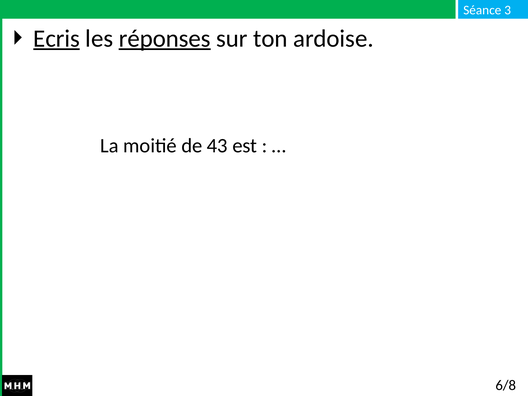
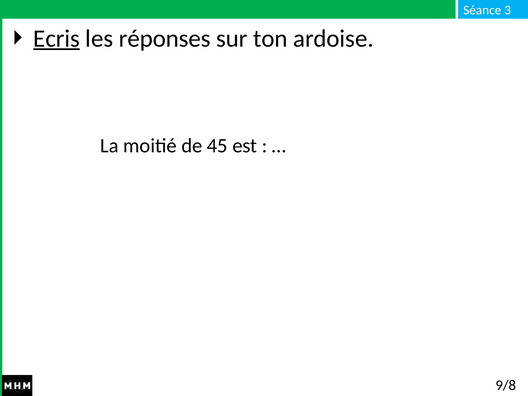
réponses underline: present -> none
43: 43 -> 45
6/8: 6/8 -> 9/8
